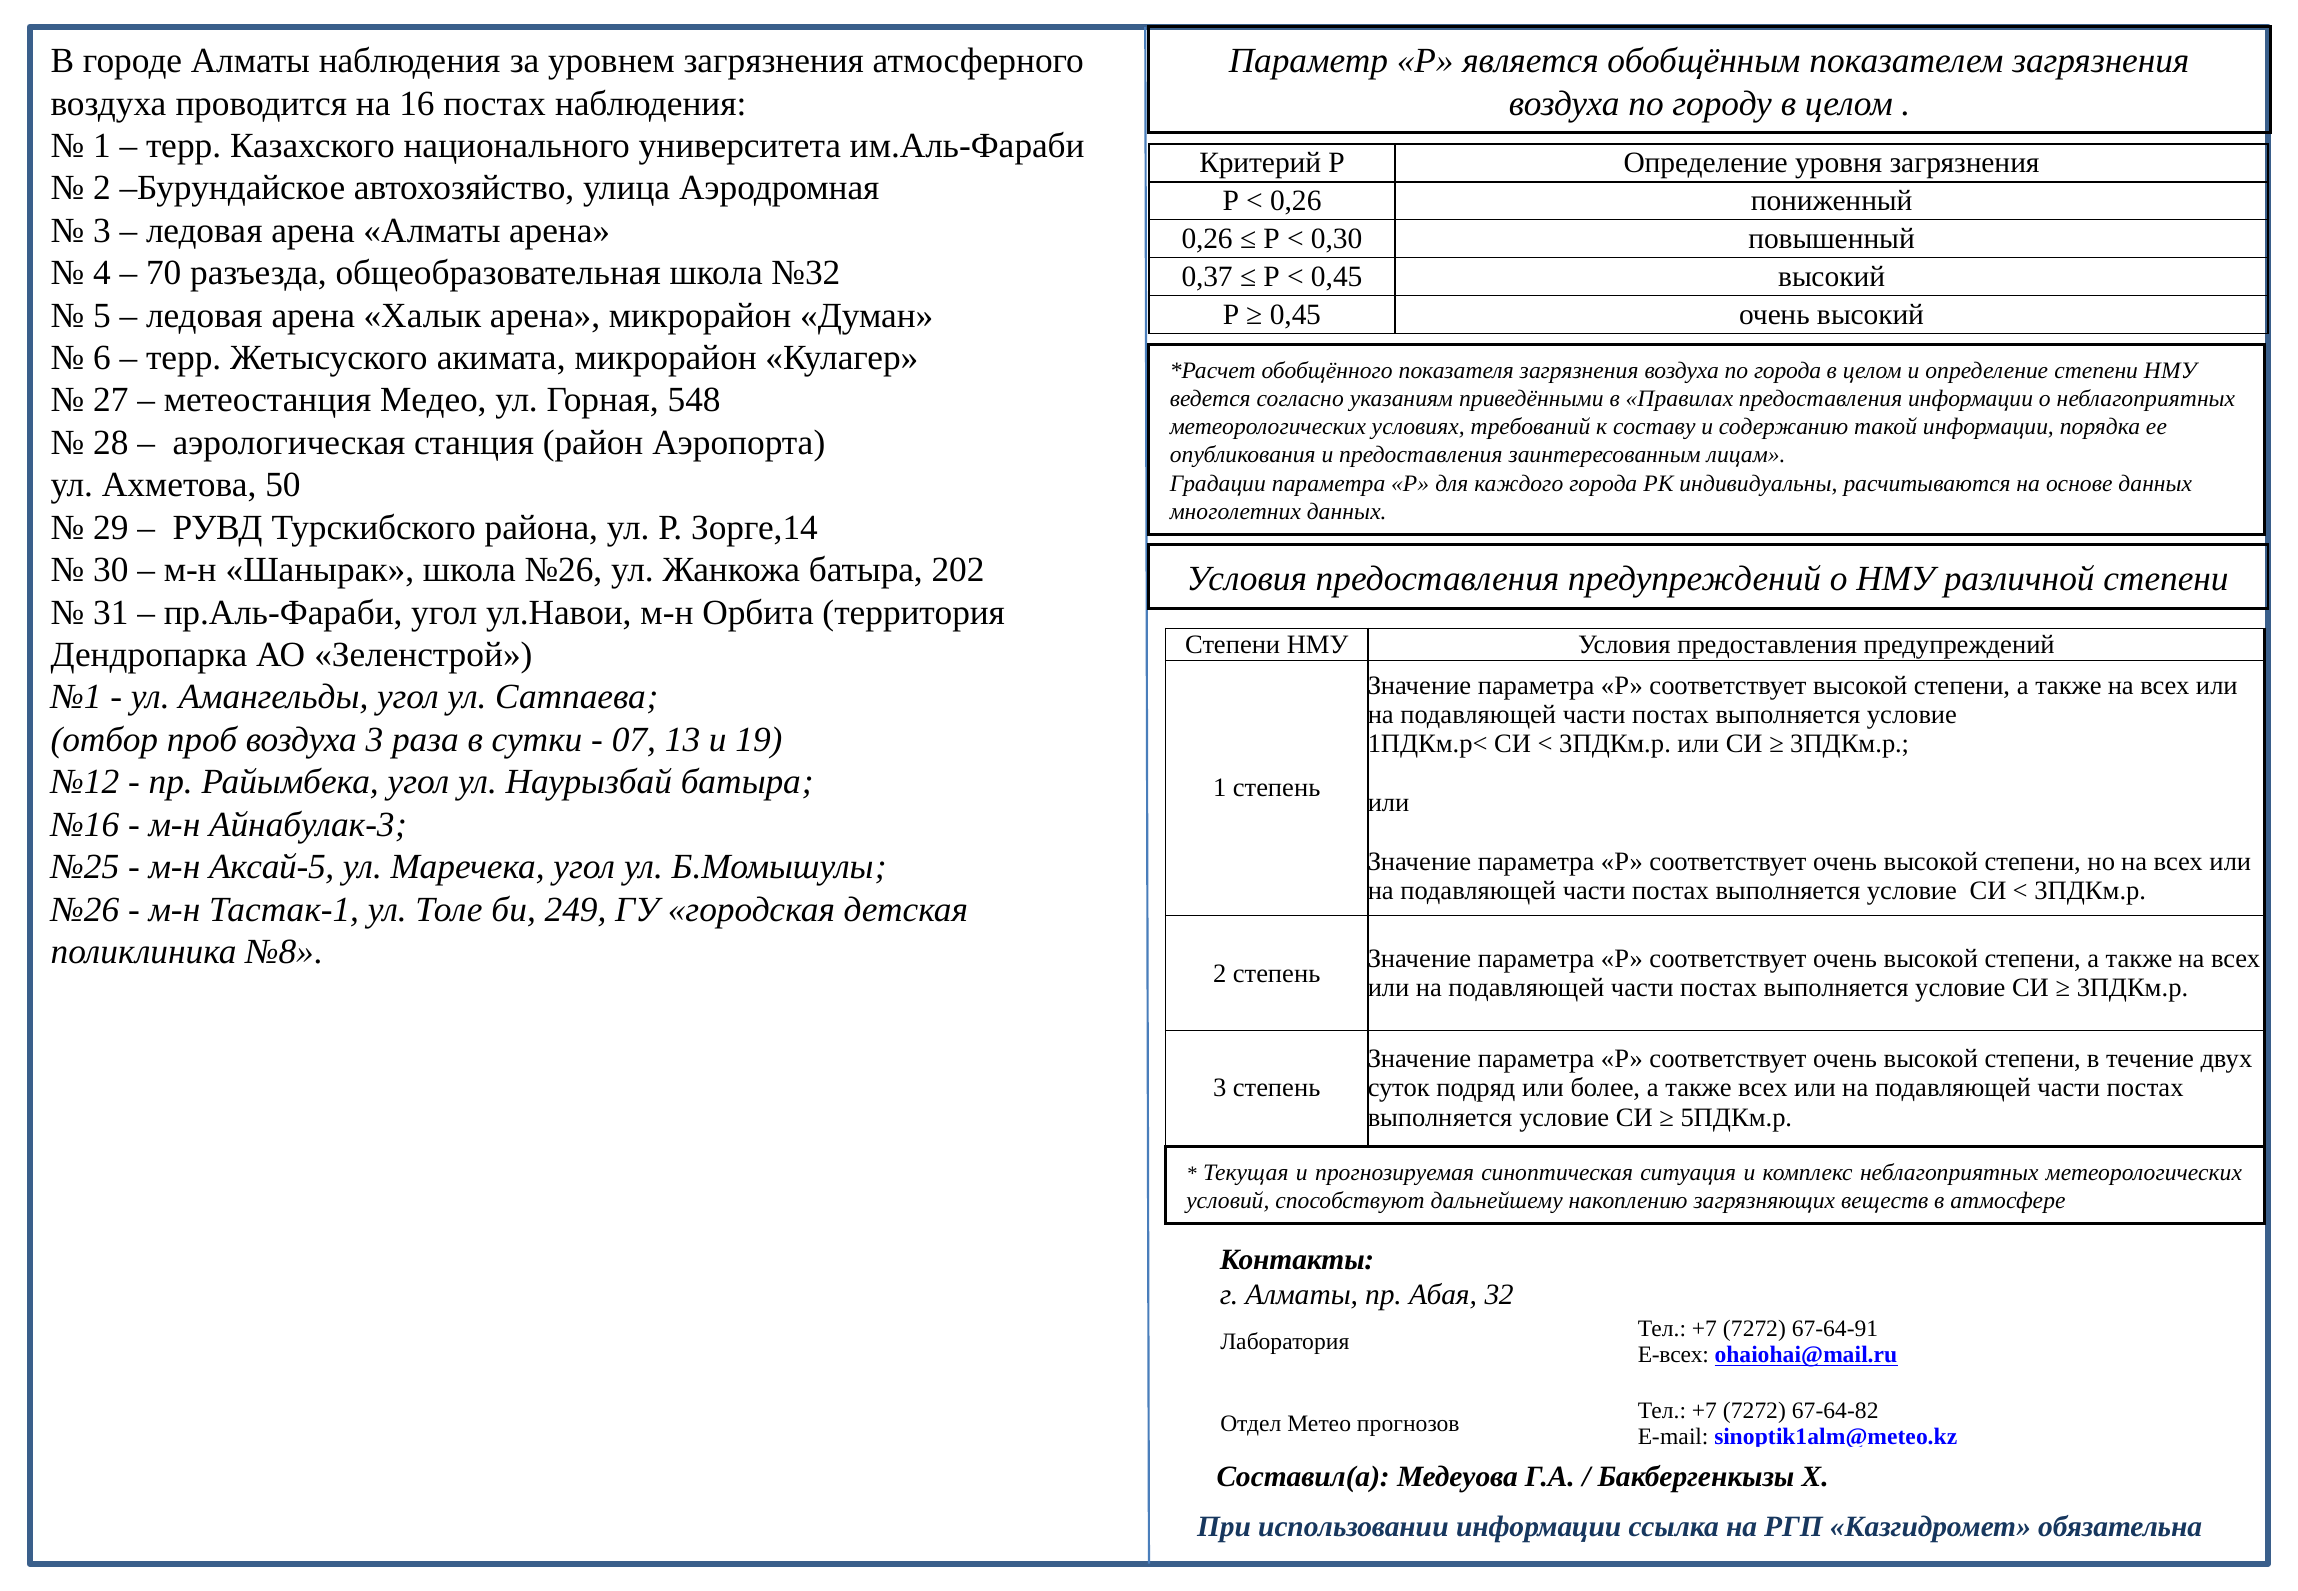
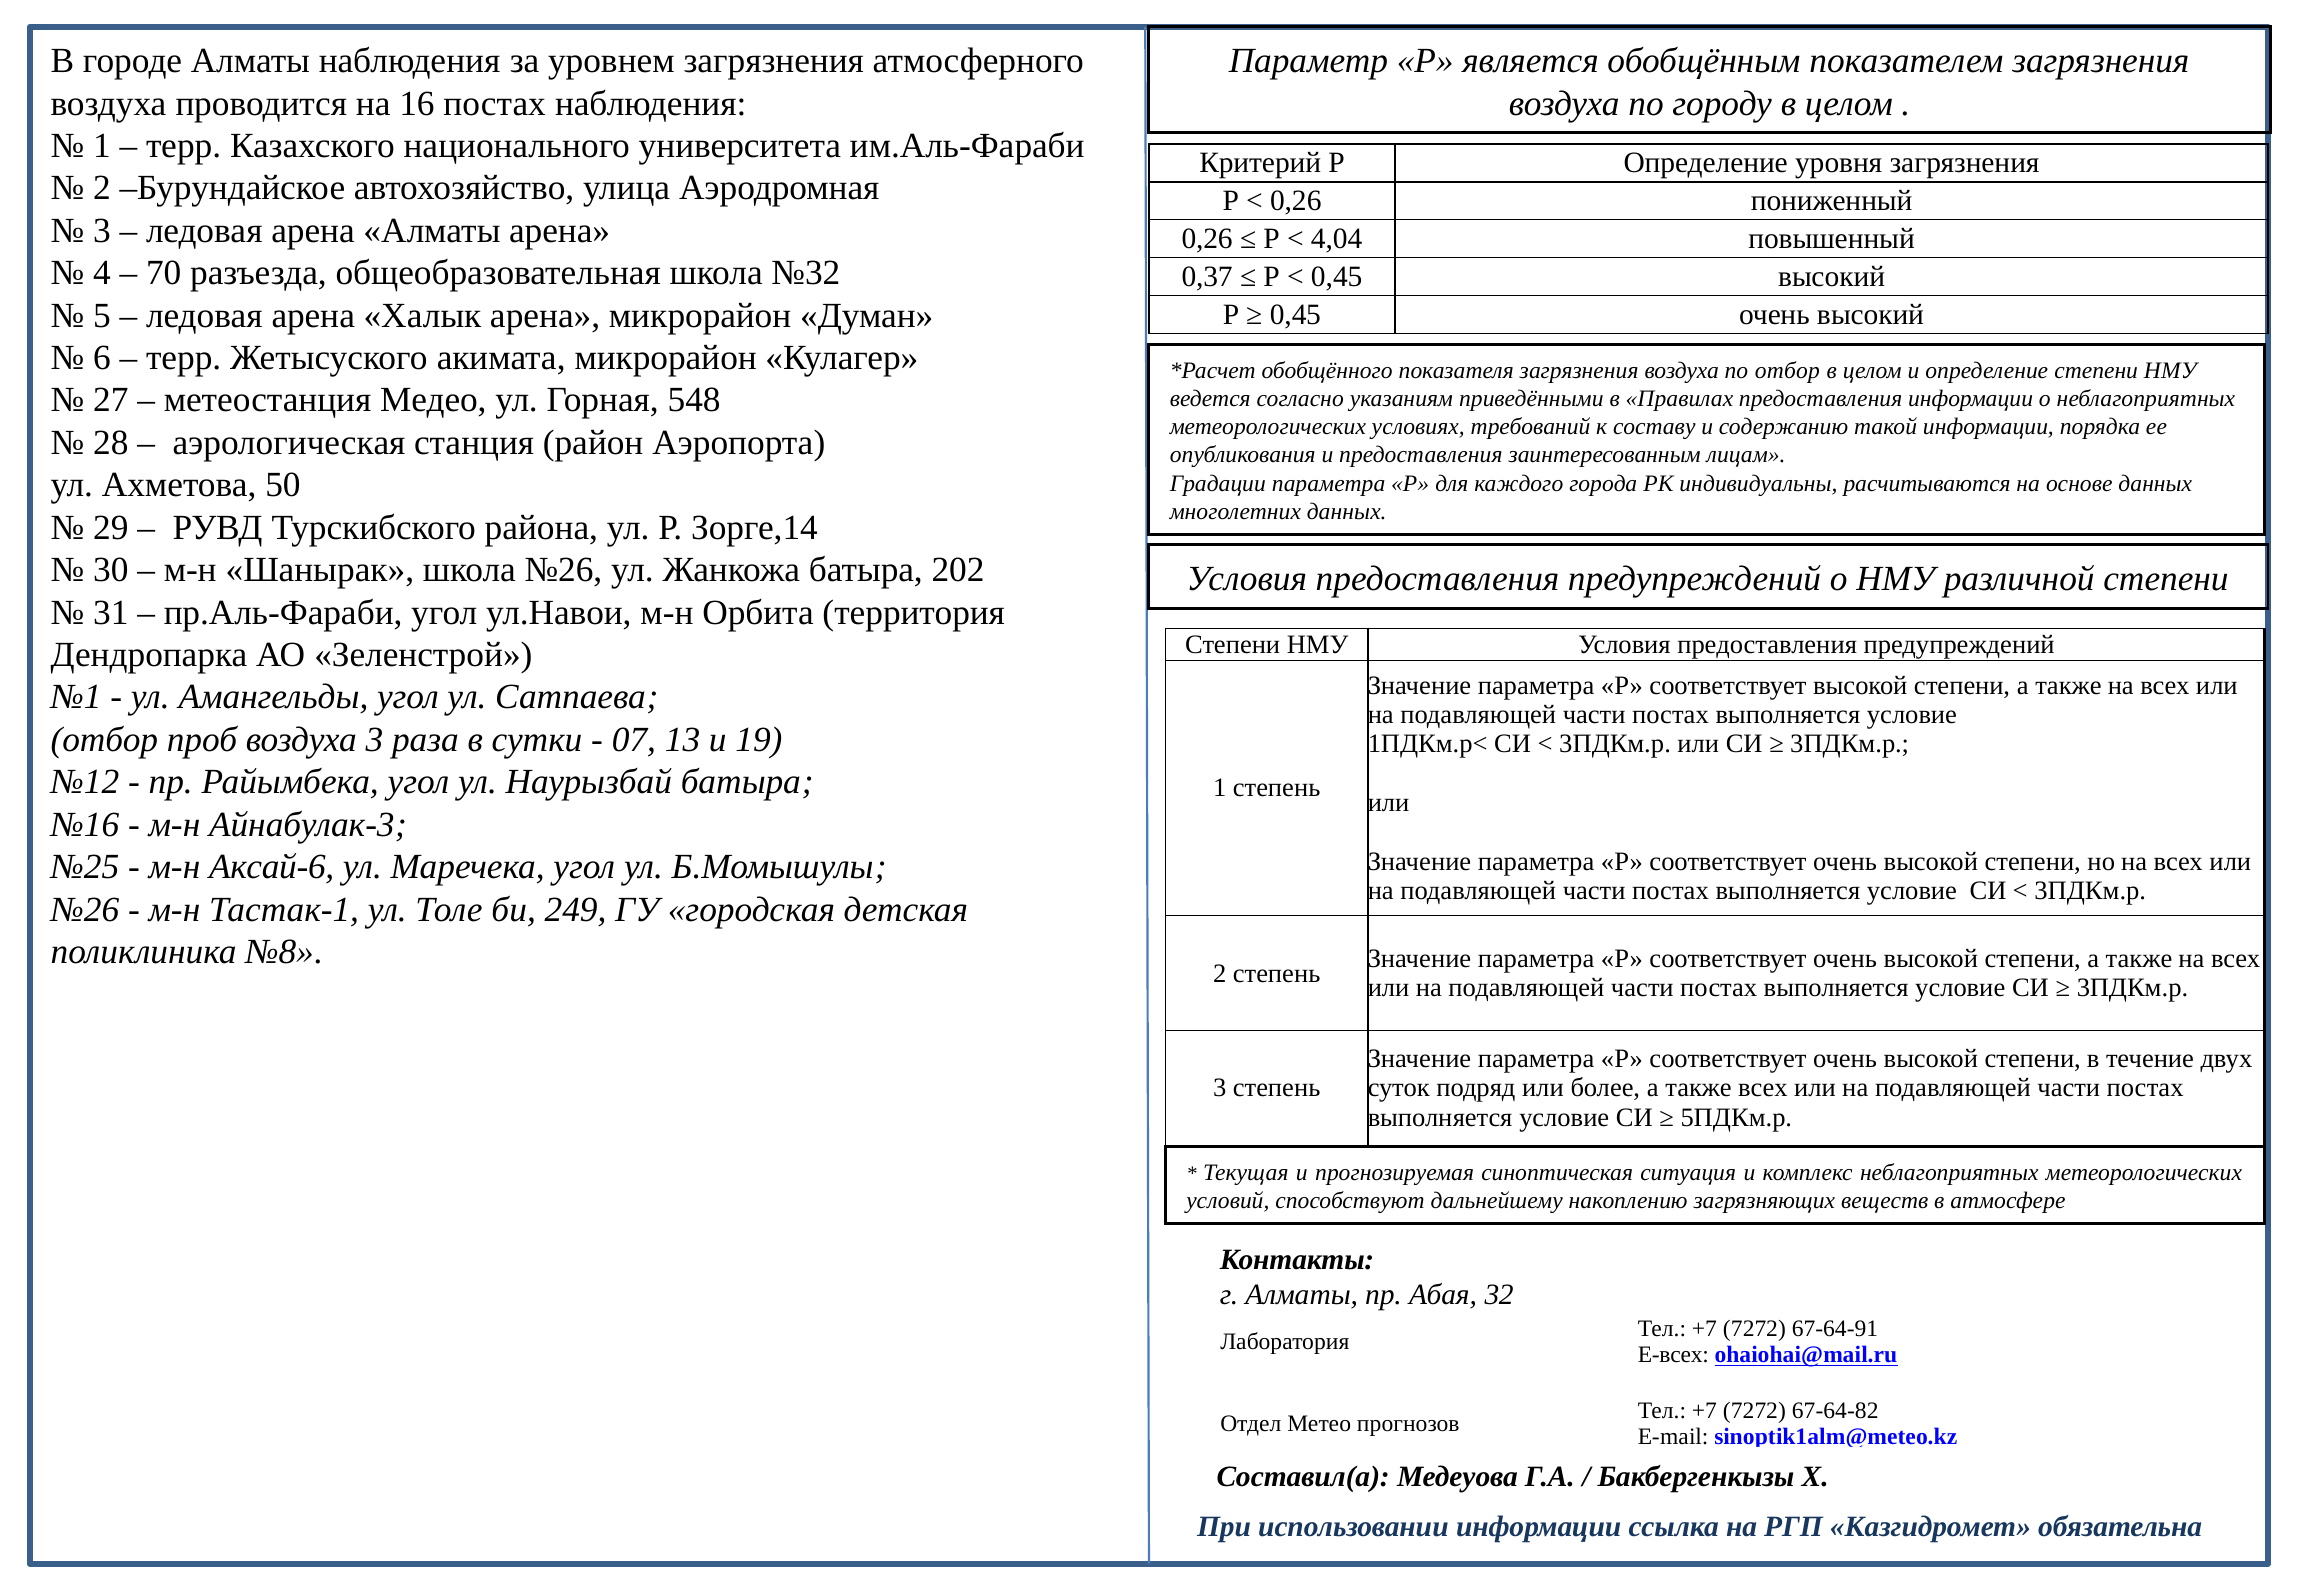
0,30: 0,30 -> 4,04
по города: города -> отбор
Аксай-5: Аксай-5 -> Аксай-6
